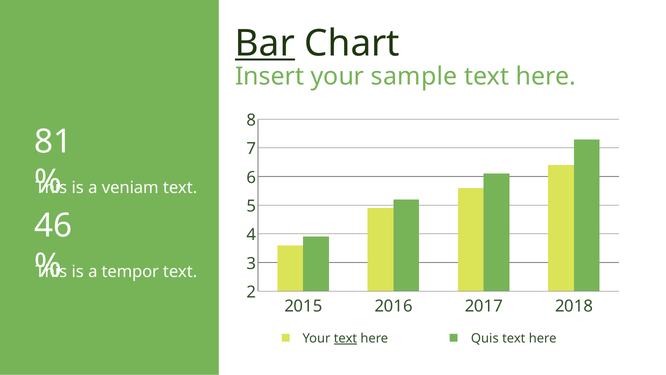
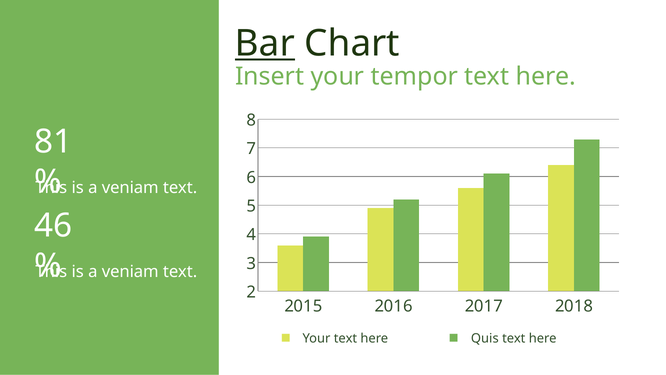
sample: sample -> tempor
tempor at (130, 271): tempor -> veniam
text at (345, 338) underline: present -> none
